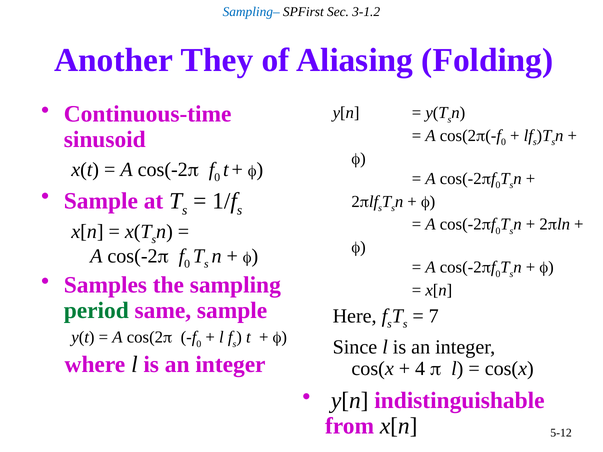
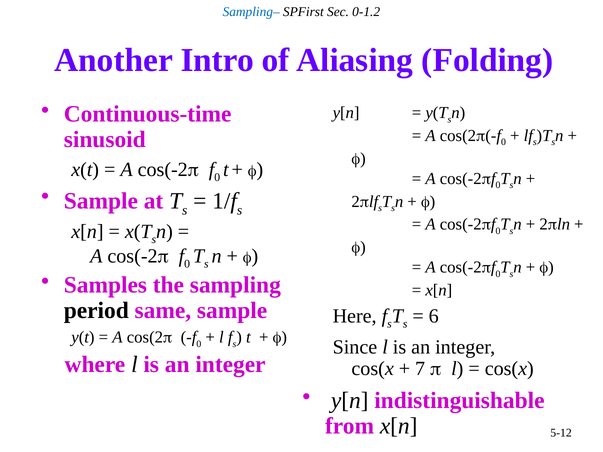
3-1.2: 3-1.2 -> 0-1.2
They: They -> Intro
period colour: green -> black
7: 7 -> 6
4: 4 -> 7
